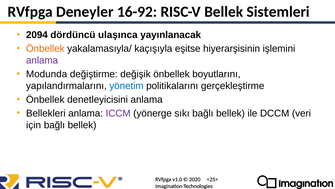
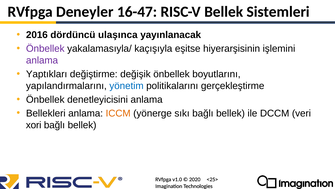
16-92: 16-92 -> 16-47
2094: 2094 -> 2016
Önbellek at (45, 48) colour: orange -> purple
Modunda: Modunda -> Yaptıkları
ICCM colour: purple -> orange
için: için -> xori
